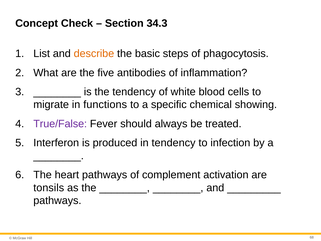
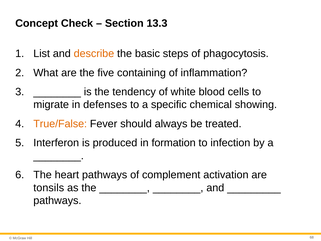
34.3: 34.3 -> 13.3
antibodies: antibodies -> containing
functions: functions -> defenses
True/False colour: purple -> orange
in tendency: tendency -> formation
